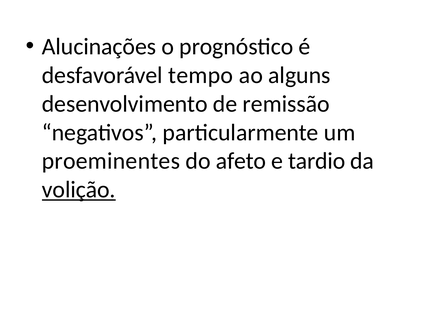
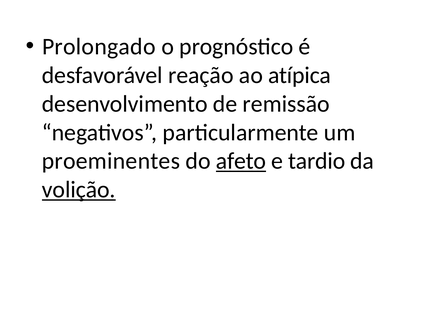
Alucinações: Alucinações -> Prolongado
tempo: tempo -> reação
alguns: alguns -> atípica
afeto underline: none -> present
